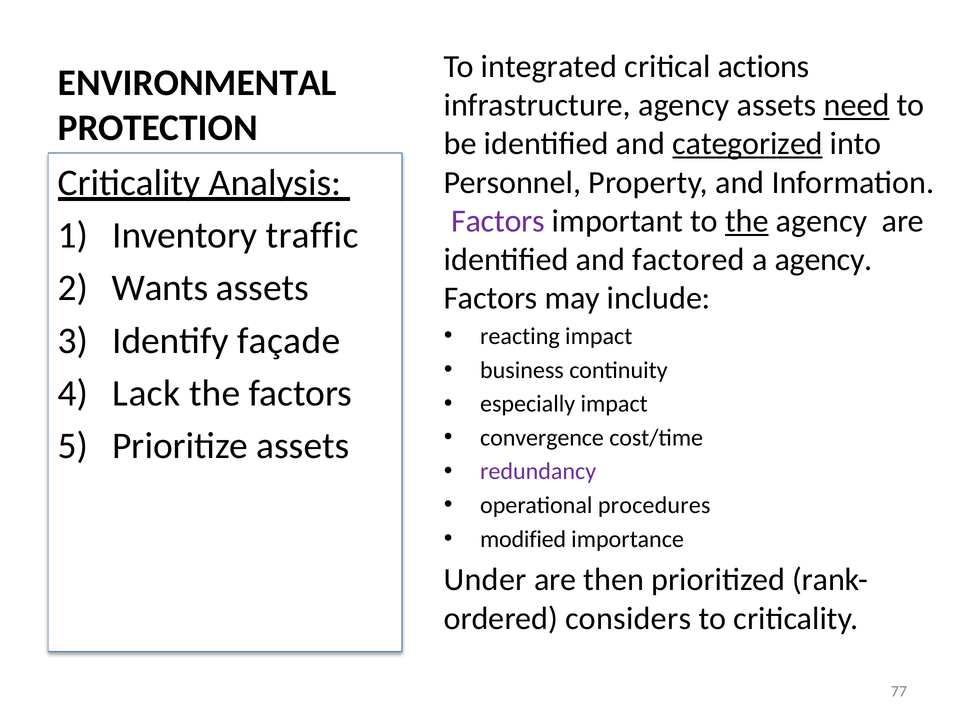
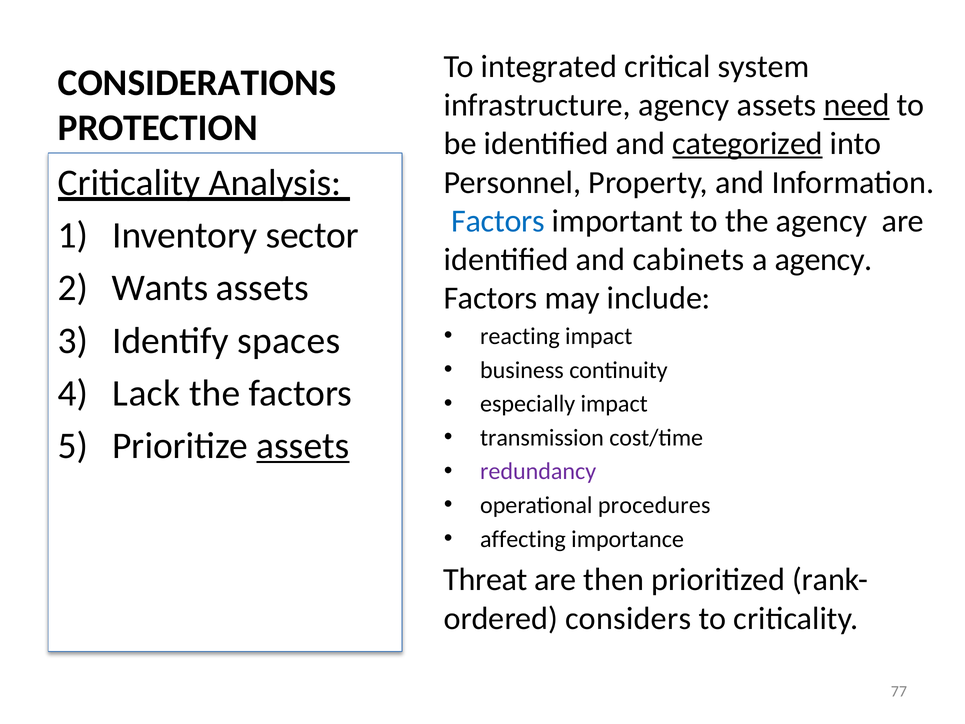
actions: actions -> system
ENVIRONMENTAL: ENVIRONMENTAL -> CONSIDERATIONS
Factors at (498, 221) colour: purple -> blue
the at (747, 221) underline: present -> none
traffic: traffic -> sector
factored: factored -> cabinets
façade: façade -> spaces
convergence: convergence -> transmission
assets at (303, 446) underline: none -> present
modified: modified -> affecting
Under: Under -> Threat
